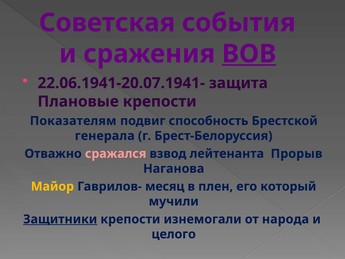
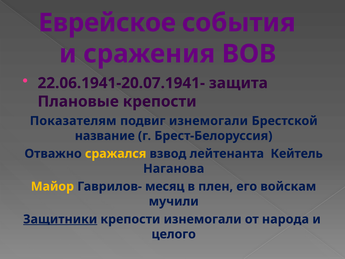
Советская: Советская -> Еврейское
ВОВ underline: present -> none
подвиг способность: способность -> изнемогали
генерала: генерала -> название
сражался colour: pink -> yellow
Прорыв: Прорыв -> Кейтель
который: который -> войскам
